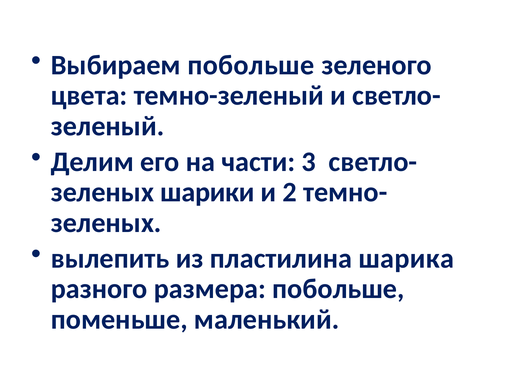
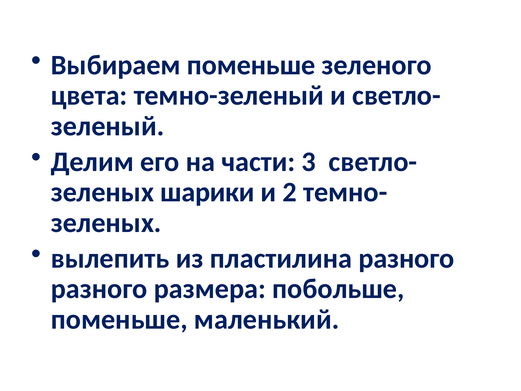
Выбираем побольше: побольше -> поменьше
пластилина шарика: шарика -> разного
